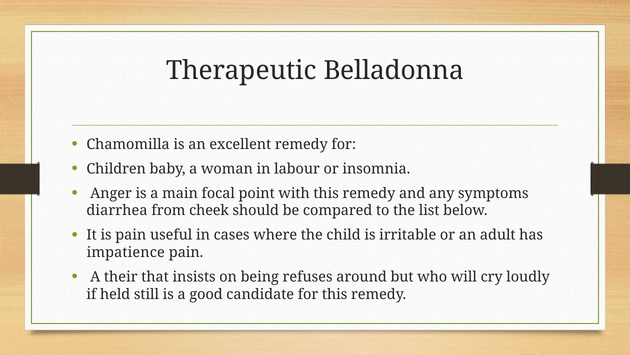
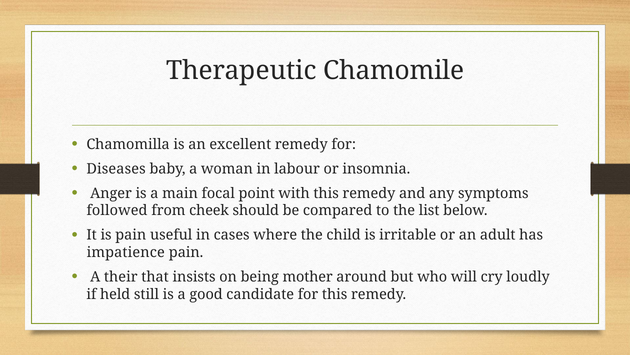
Belladonna: Belladonna -> Chamomile
Children: Children -> Diseases
diarrhea: diarrhea -> followed
refuses: refuses -> mother
